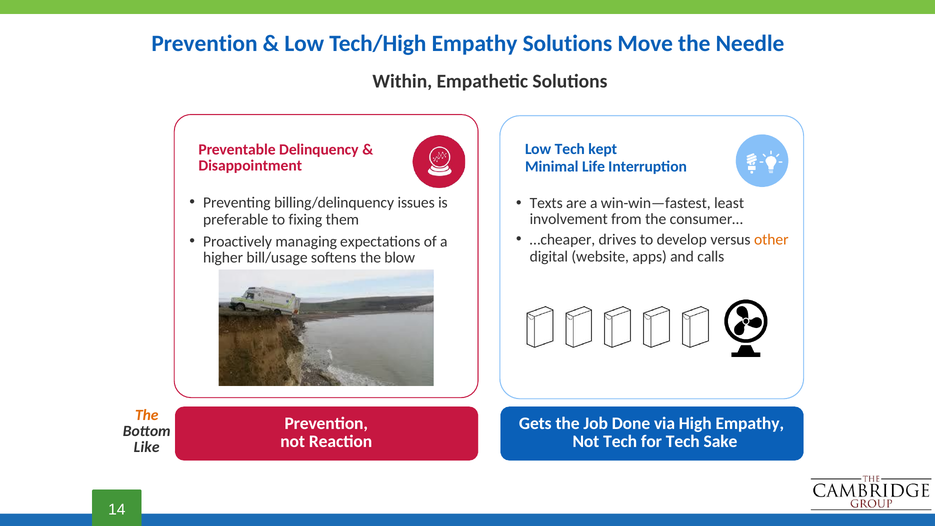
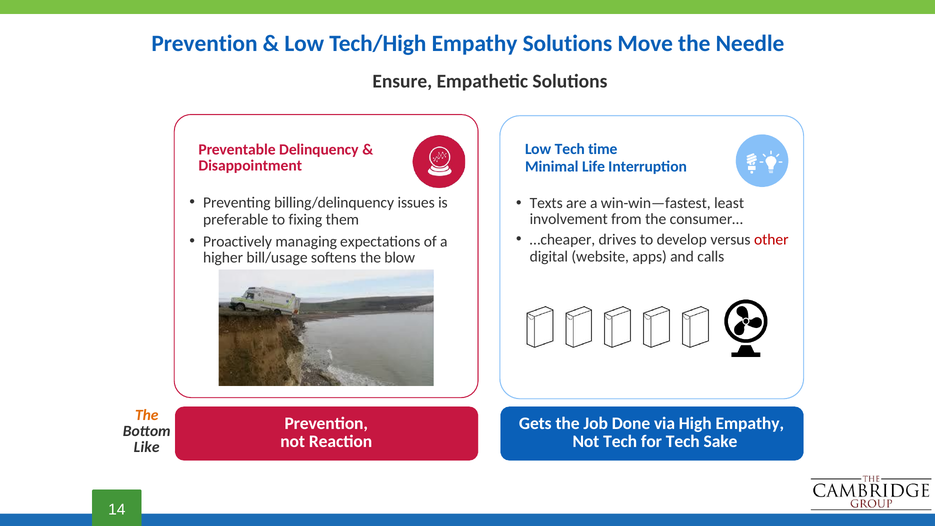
Within: Within -> Ensure
kept: kept -> time
other colour: orange -> red
